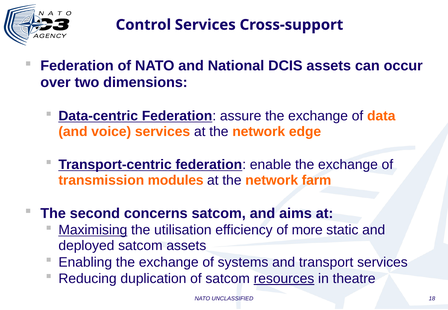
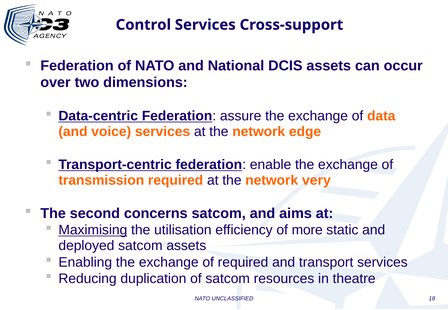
transmission modules: modules -> required
farm: farm -> very
of systems: systems -> required
resources underline: present -> none
